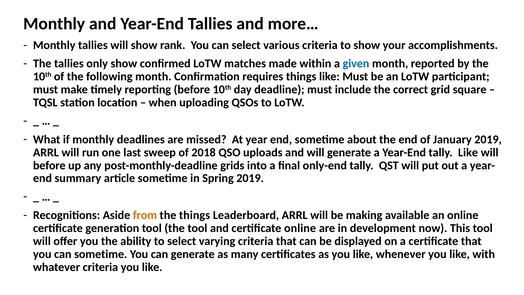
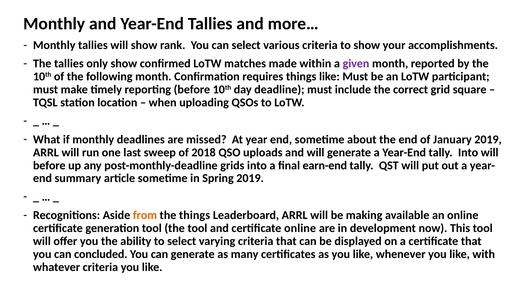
given colour: blue -> purple
tally Like: Like -> Into
only-end: only-end -> earn-end
can sometime: sometime -> concluded
